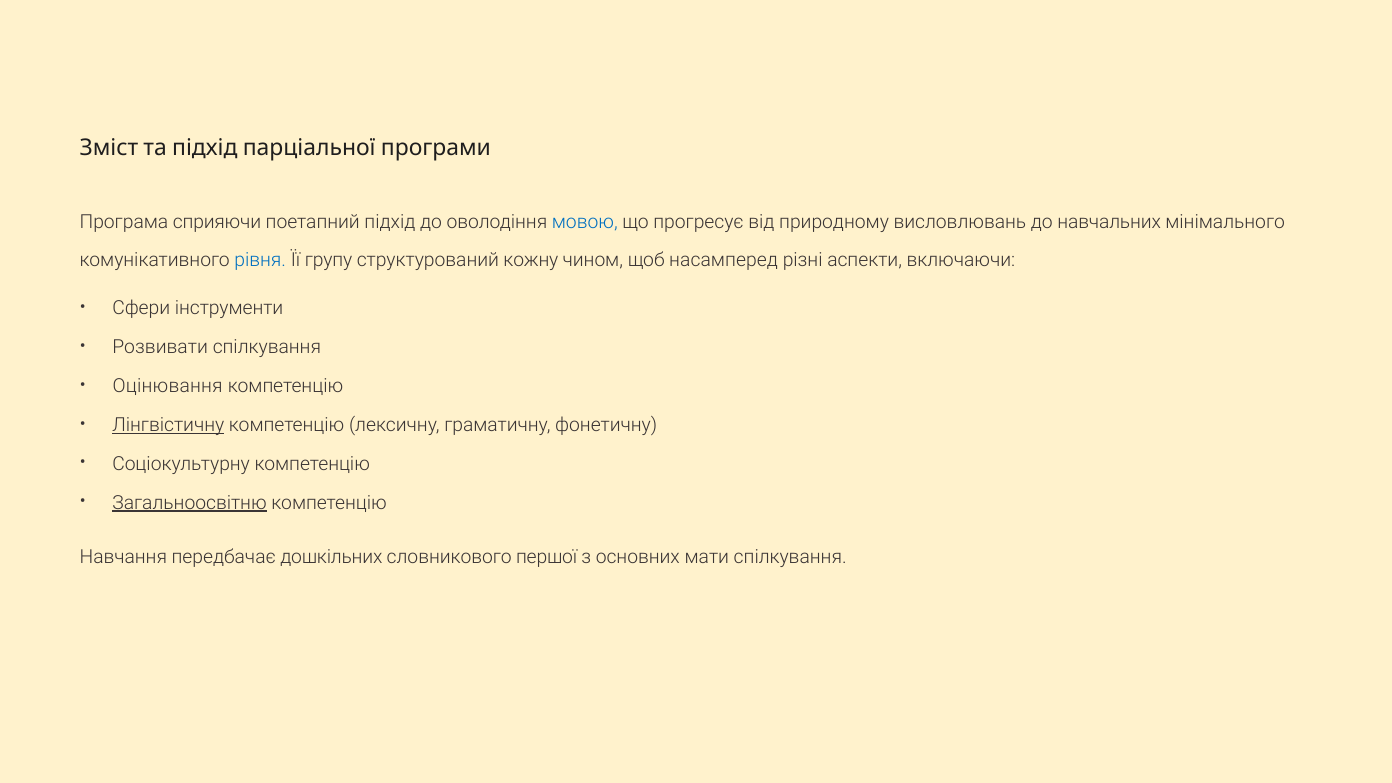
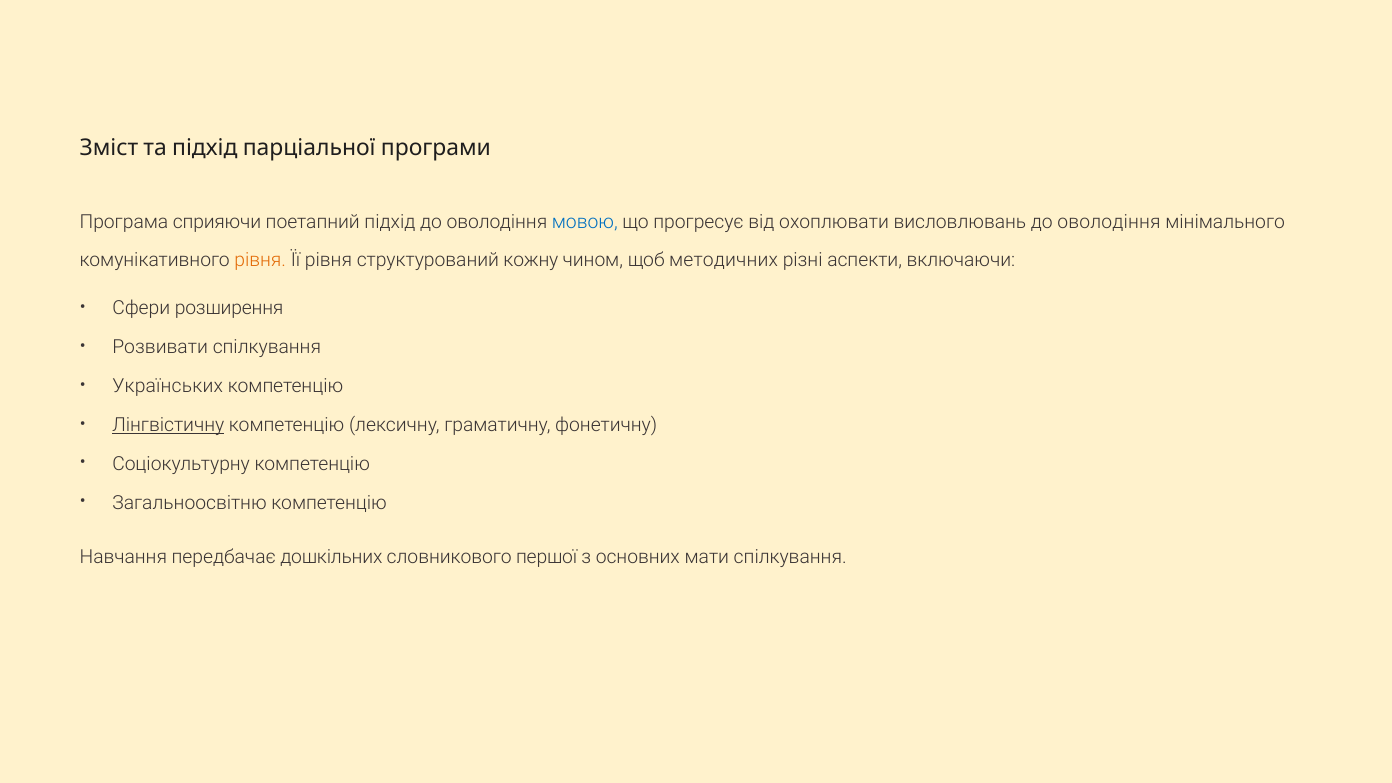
природному: природному -> охоплювати
висловлювань до навчальних: навчальних -> оволодіння
рівня at (260, 260) colour: blue -> orange
Її групу: групу -> рівня
насамперед: насамперед -> методичних
інструменти: інструменти -> розширення
Оцінювання: Оцінювання -> Українських
Загальноосвітню underline: present -> none
